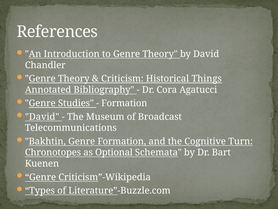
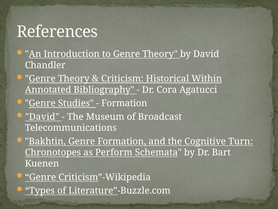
Things: Things -> Within
Optional: Optional -> Perform
